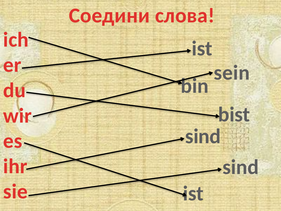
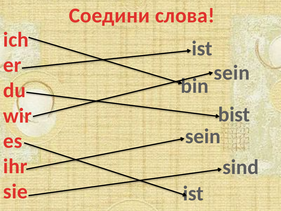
sind at (203, 136): sind -> sein
